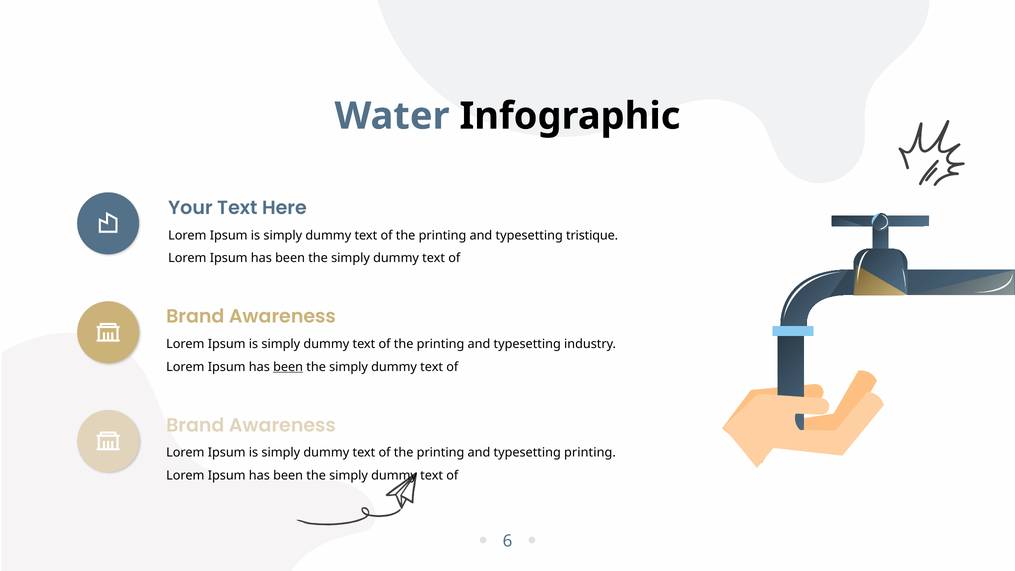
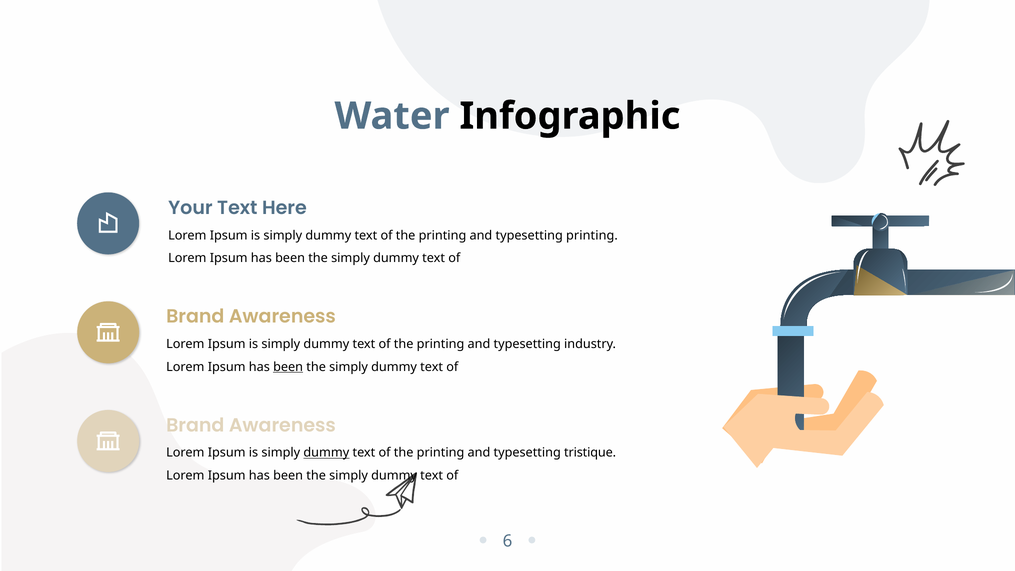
typesetting tristique: tristique -> printing
dummy at (326, 453) underline: none -> present
typesetting printing: printing -> tristique
